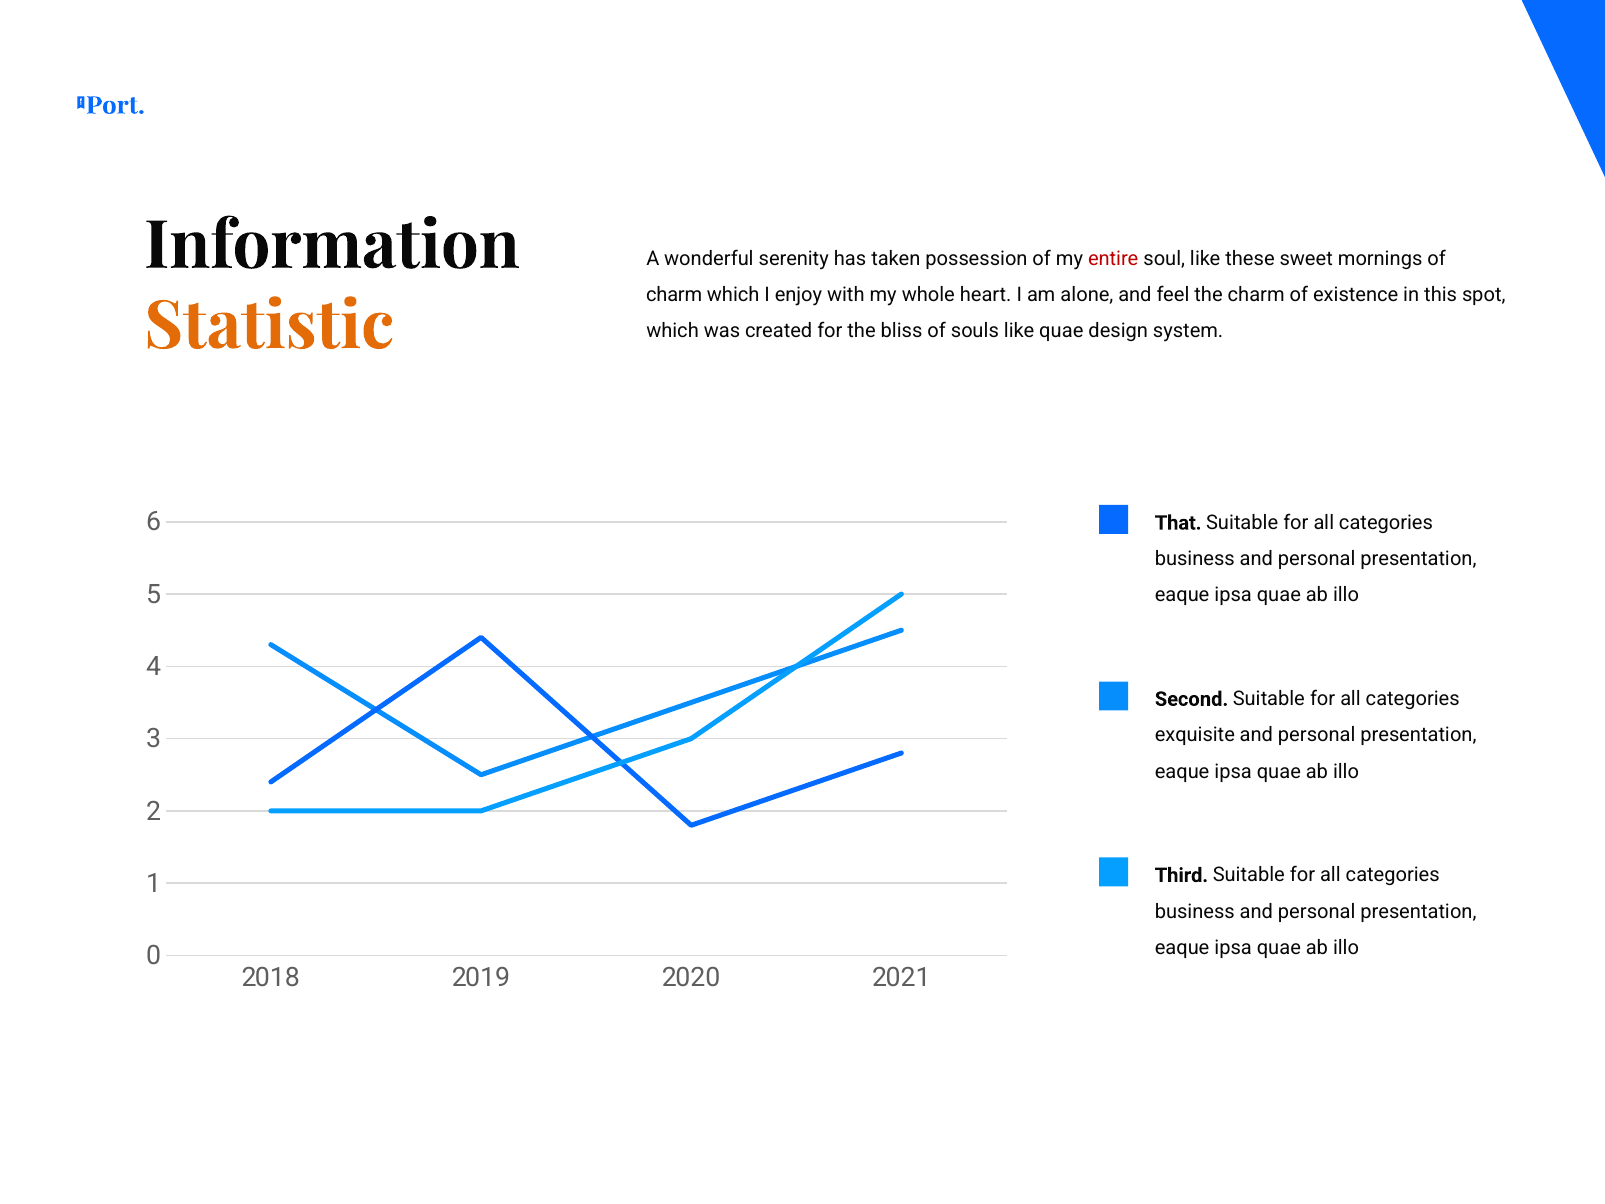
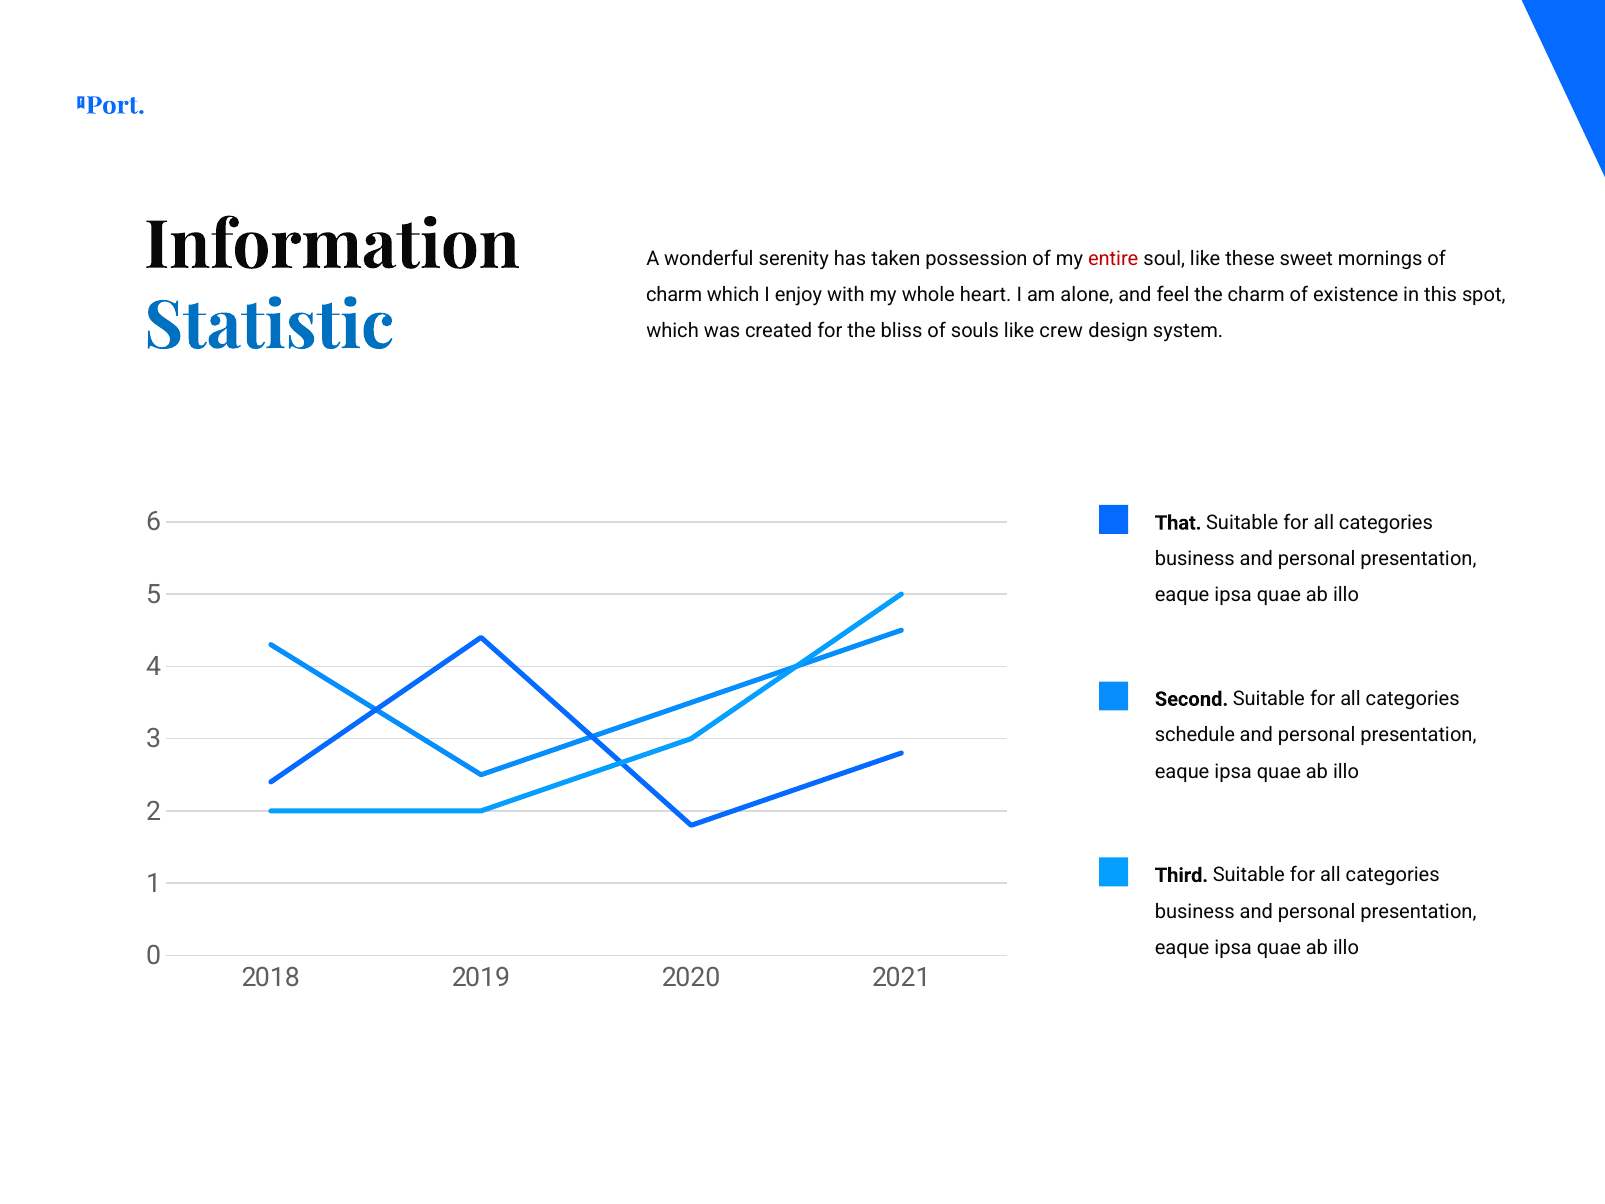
Statistic colour: orange -> blue
like quae: quae -> crew
exquisite: exquisite -> schedule
